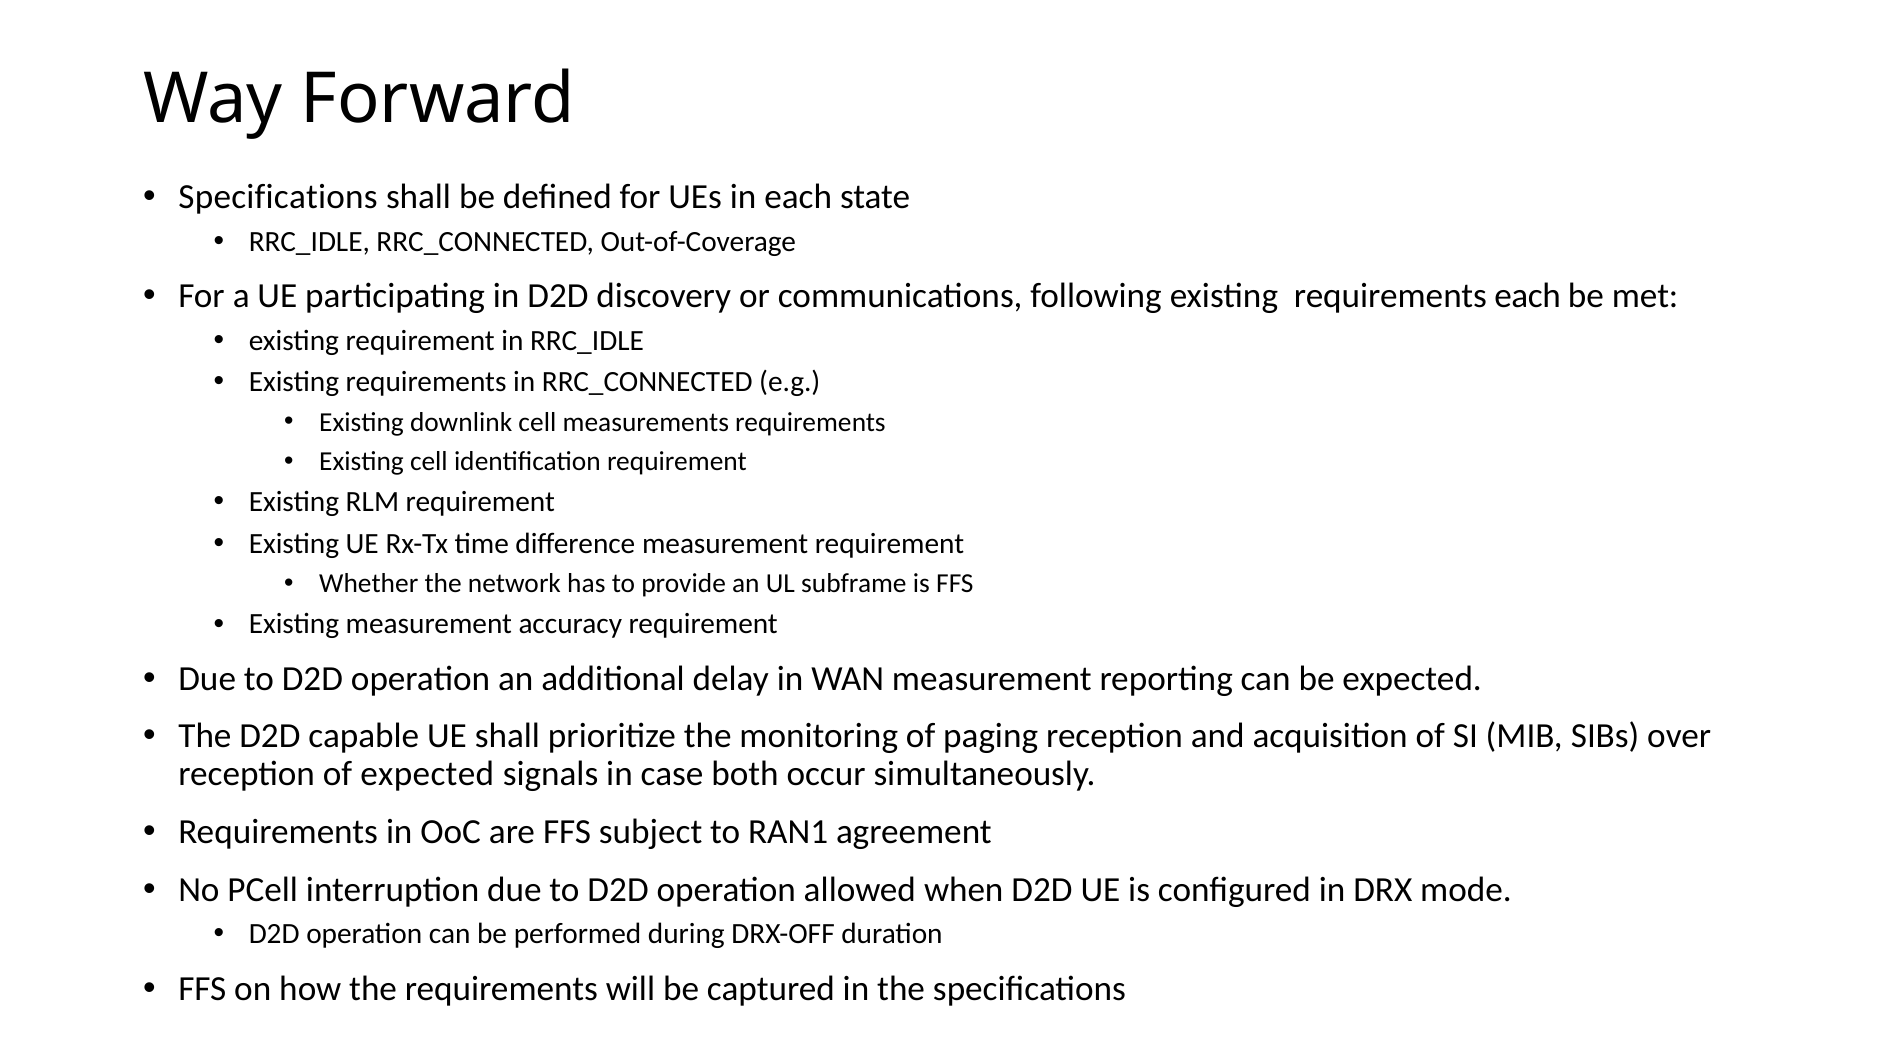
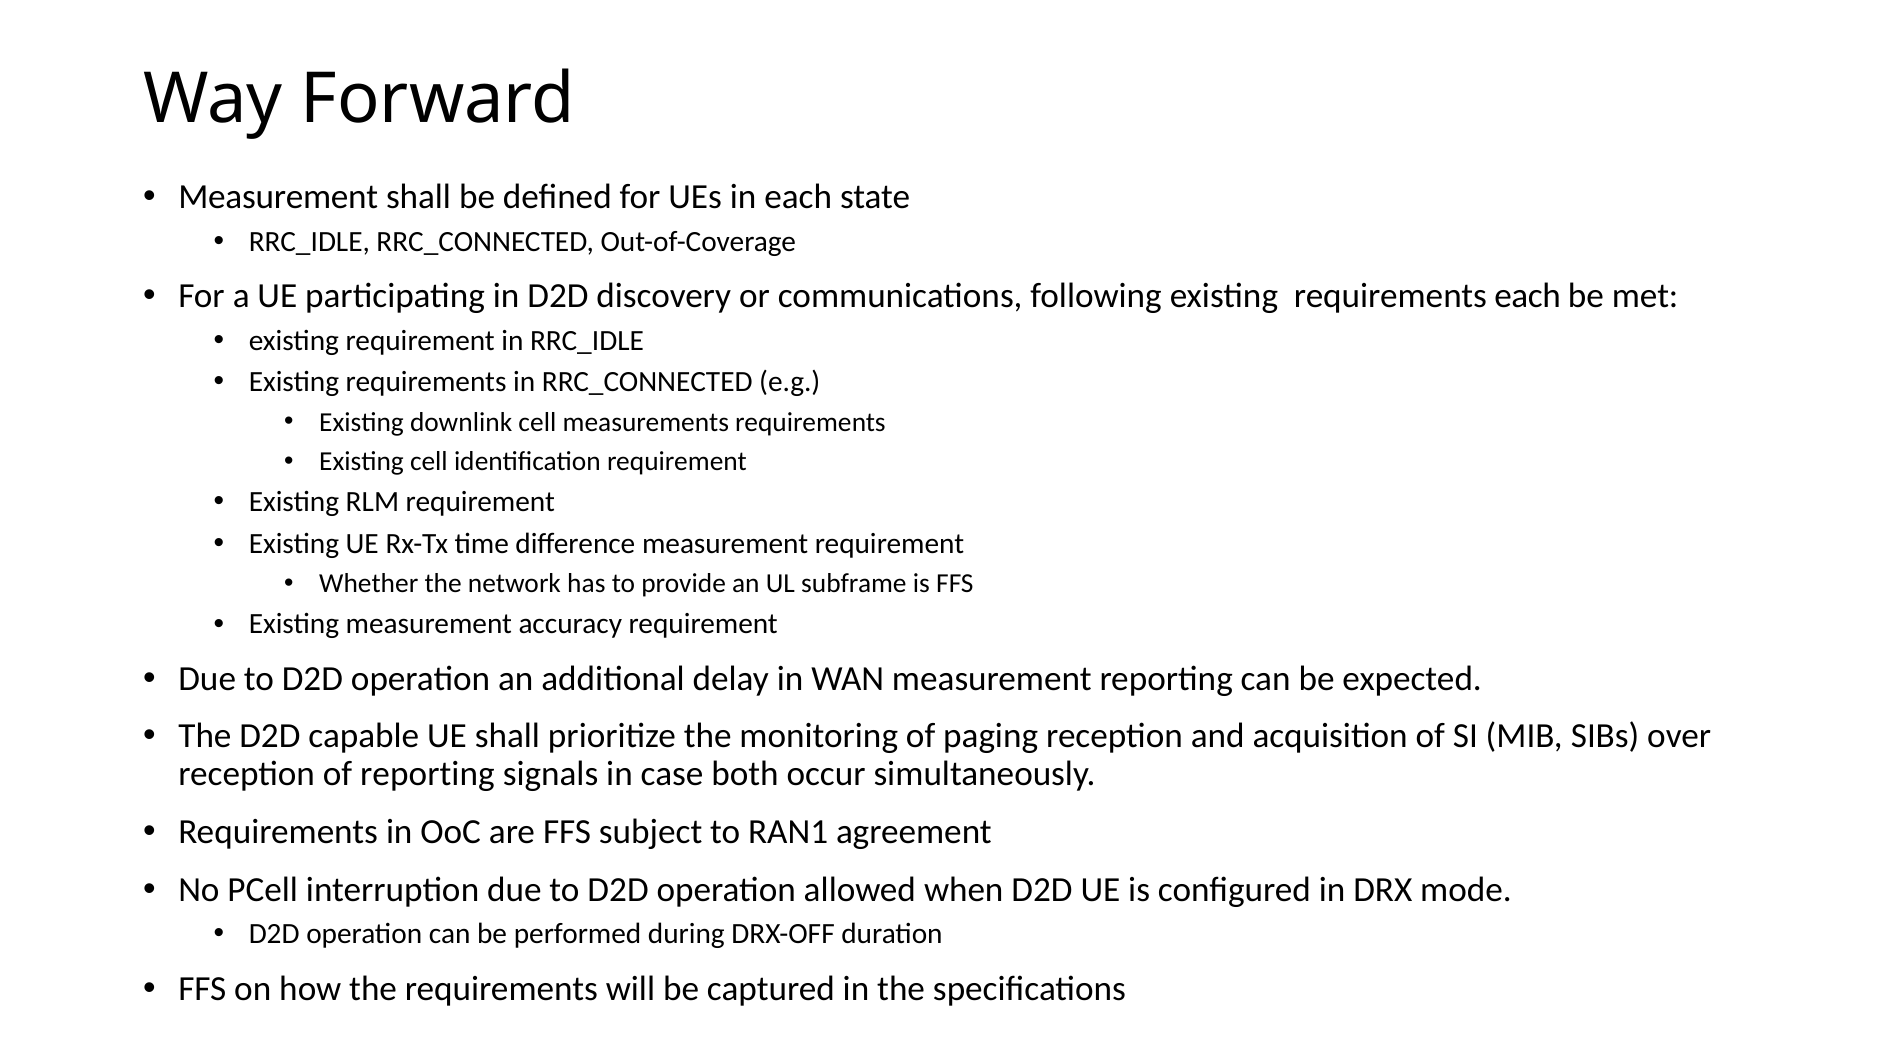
Specifications at (278, 197): Specifications -> Measurement
of expected: expected -> reporting
